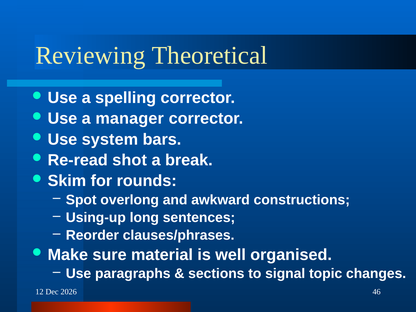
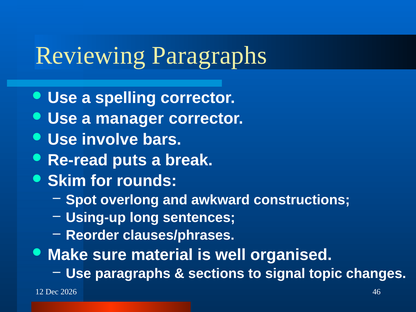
Reviewing Theoretical: Theoretical -> Paragraphs
system: system -> involve
shot: shot -> puts
